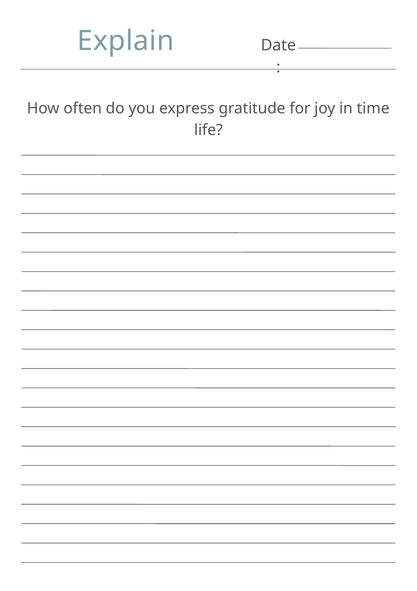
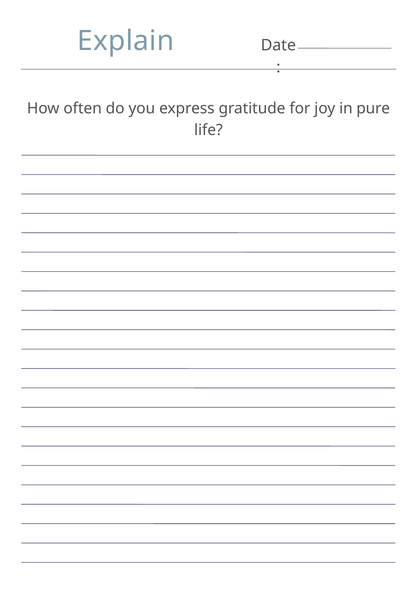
time: time -> pure
